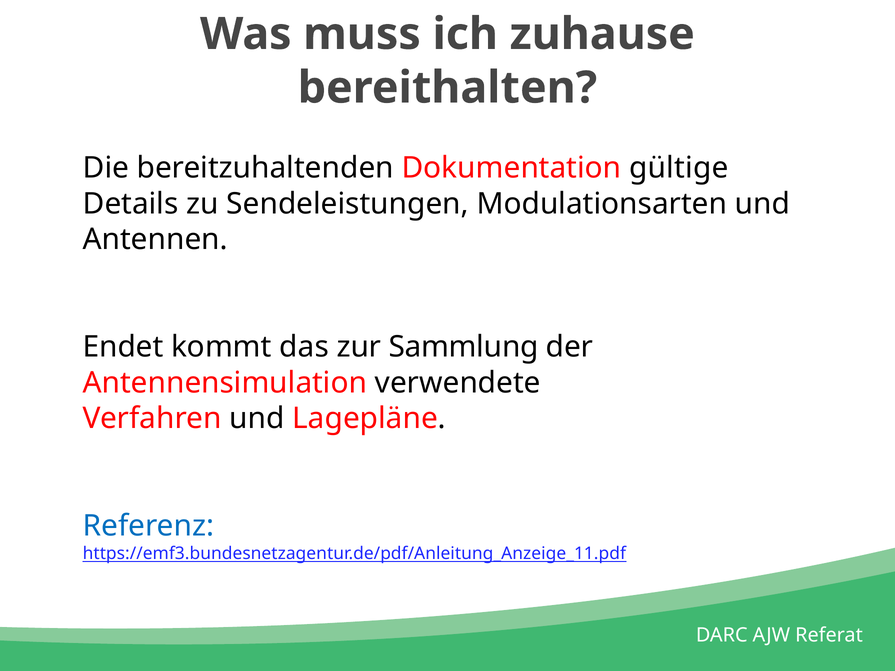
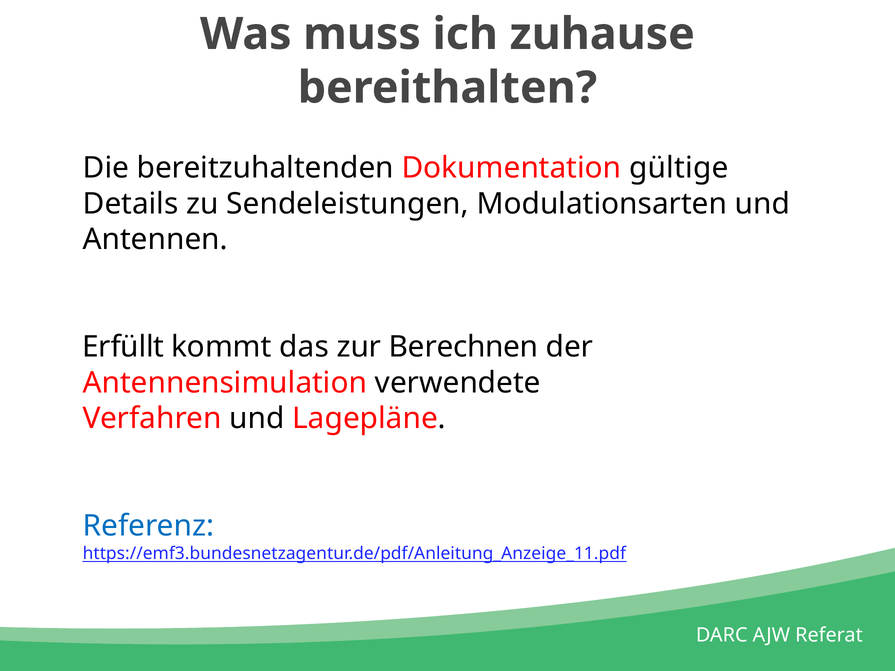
Endet: Endet -> Erfüllt
Sammlung: Sammlung -> Berechnen
